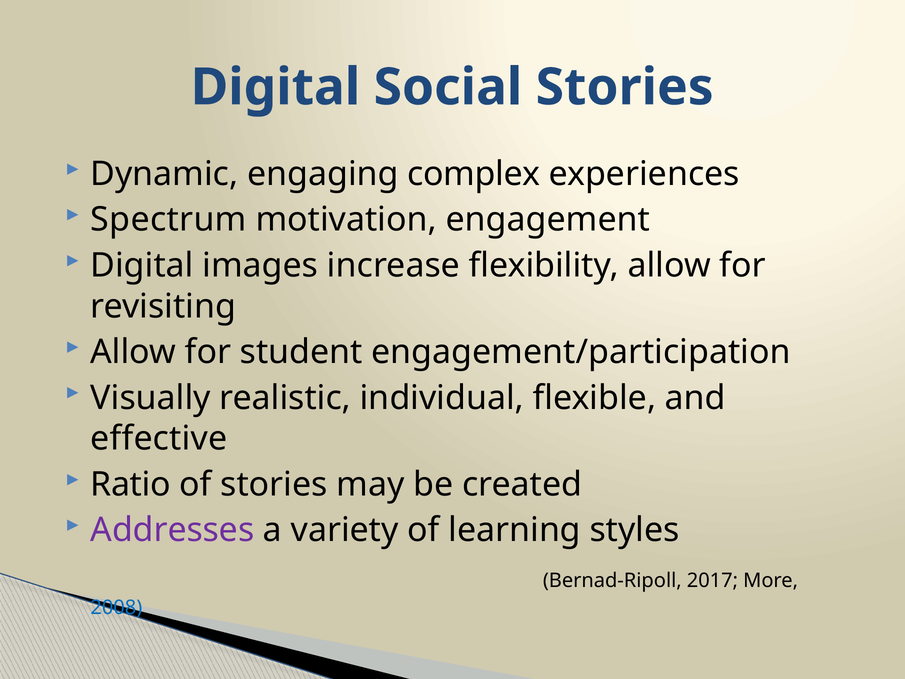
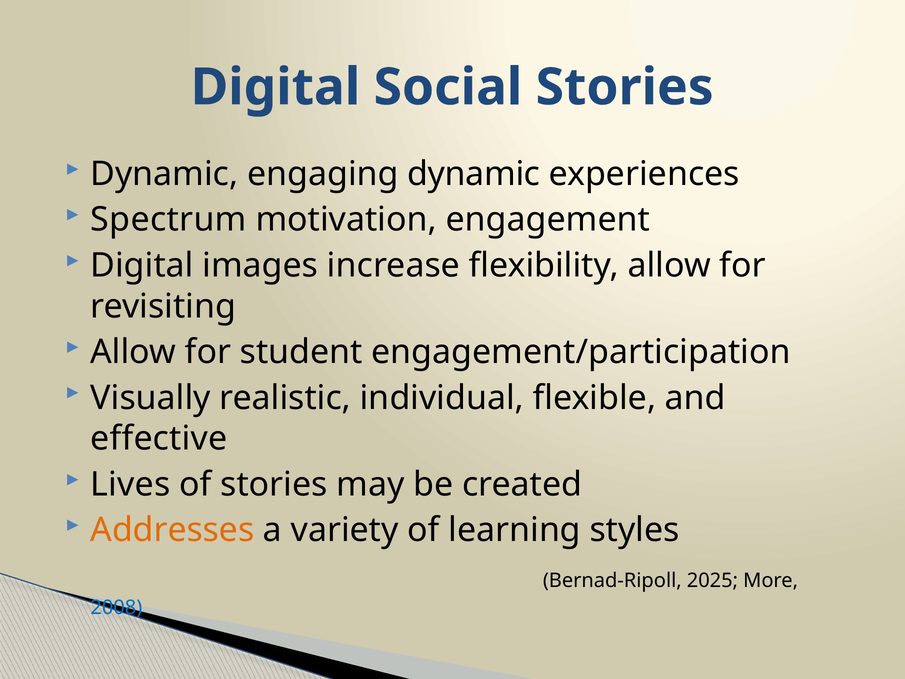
engaging complex: complex -> dynamic
Ratio: Ratio -> Lives
Addresses colour: purple -> orange
2017: 2017 -> 2025
